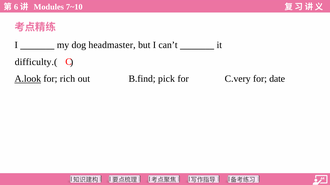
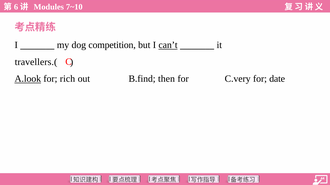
headmaster: headmaster -> competition
can’t underline: none -> present
difficulty.(: difficulty.( -> travellers.(
pick: pick -> then
